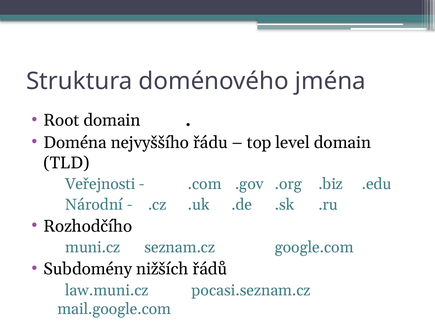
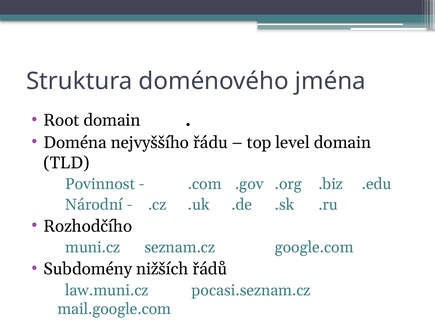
Veřejnosti: Veřejnosti -> Povinnost
